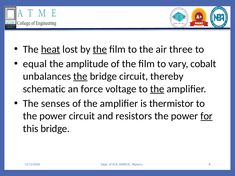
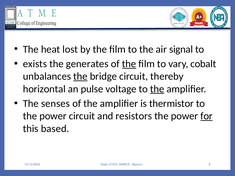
heat underline: present -> none
the at (100, 49) underline: present -> none
three: three -> signal
equal: equal -> exists
amplitude: amplitude -> generates
the at (129, 64) underline: none -> present
schematic: schematic -> horizontal
force: force -> pulse
this bridge: bridge -> based
